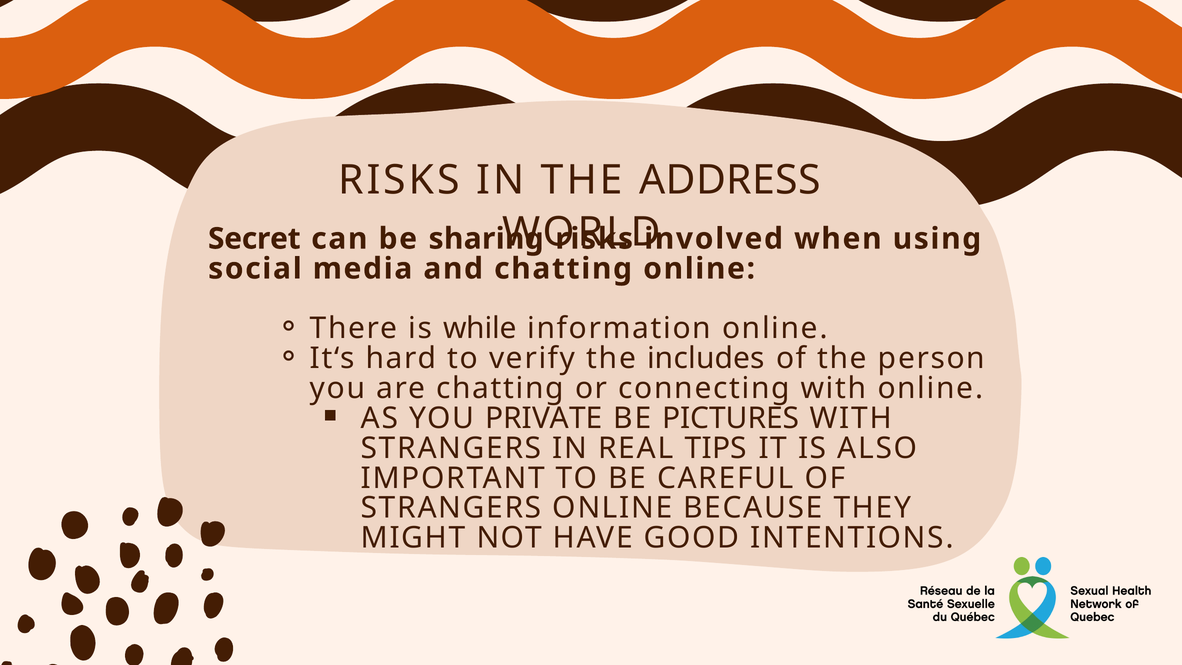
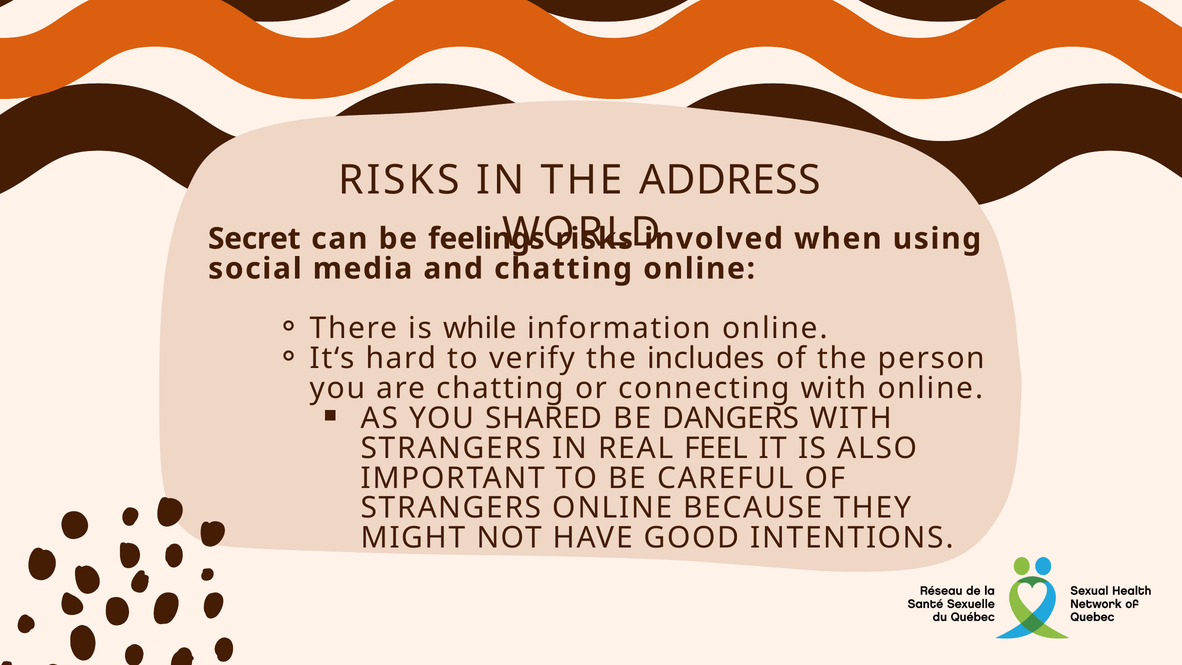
sharing: sharing -> feelings
PRIVATE: PRIVATE -> SHARED
PICTURES: PICTURES -> DANGERS
TIPS: TIPS -> FEEL
